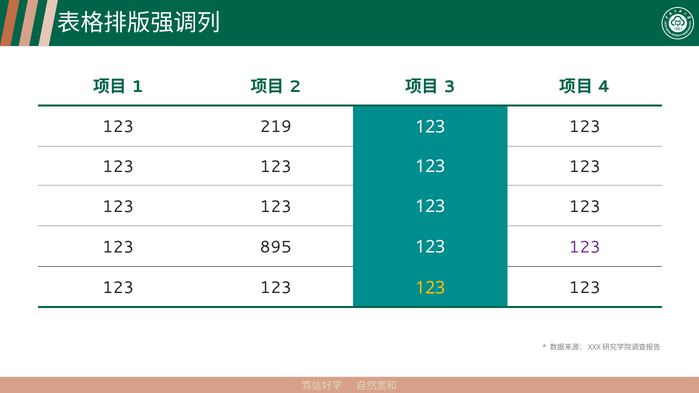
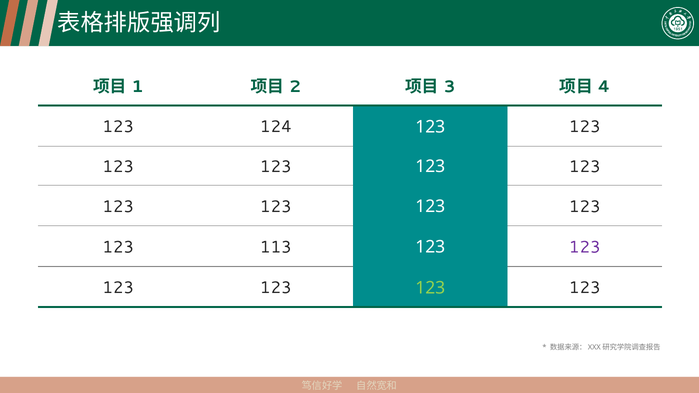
219: 219 -> 124
895: 895 -> 113
123 at (430, 288) colour: yellow -> light green
